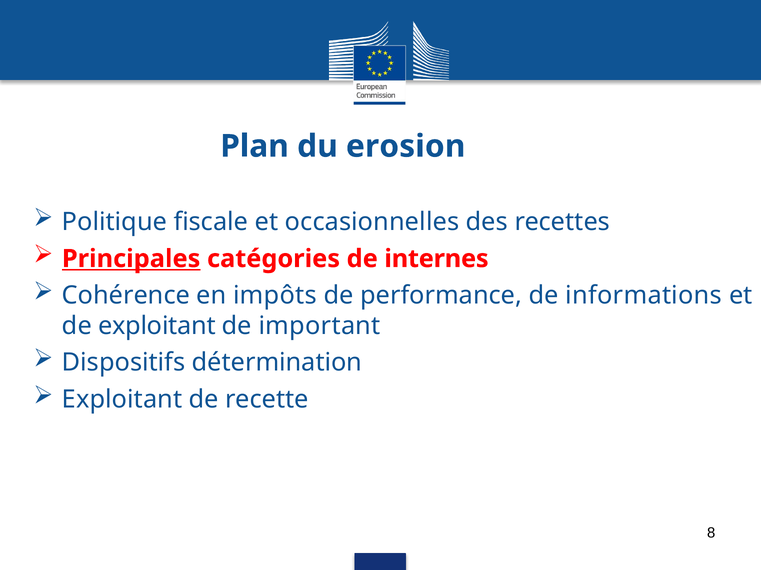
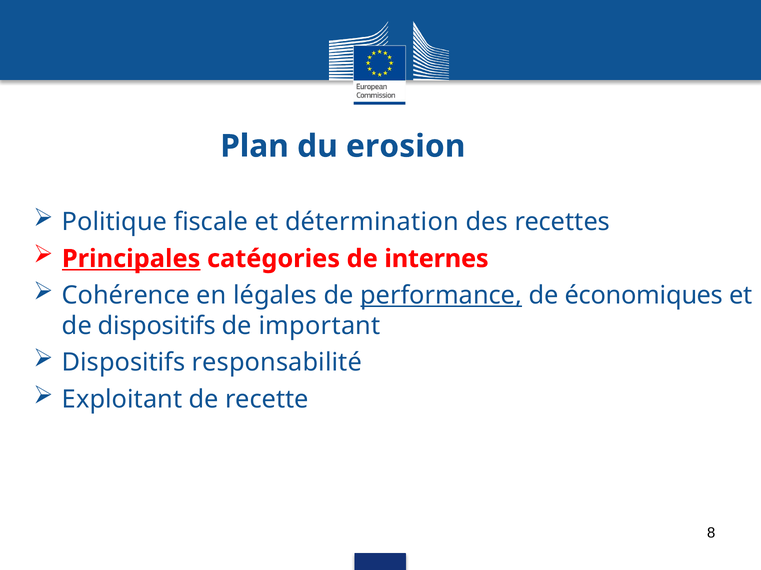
occasionnelles: occasionnelles -> détermination
impôts: impôts -> légales
performance underline: none -> present
informations: informations -> économiques
de exploitant: exploitant -> dispositifs
détermination: détermination -> responsabilité
